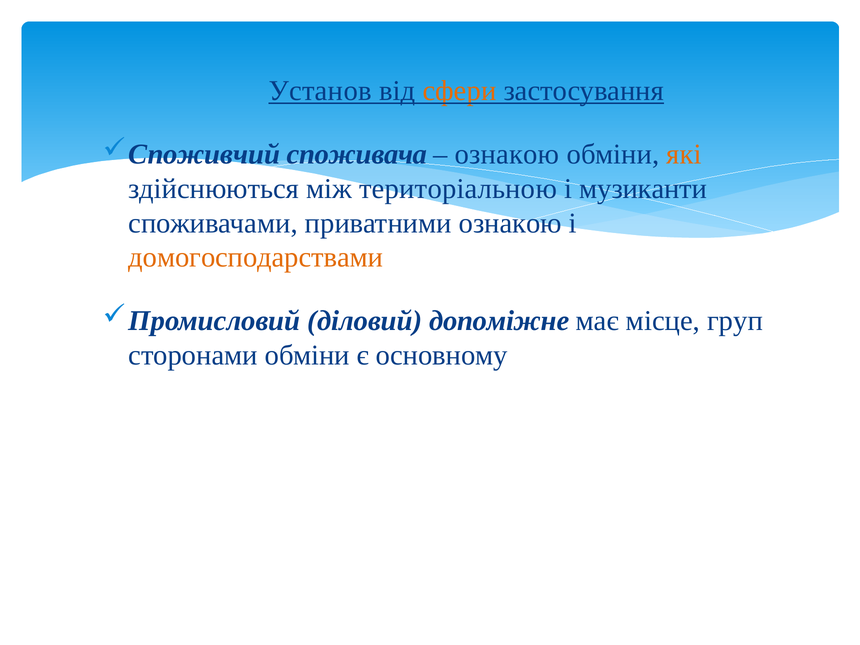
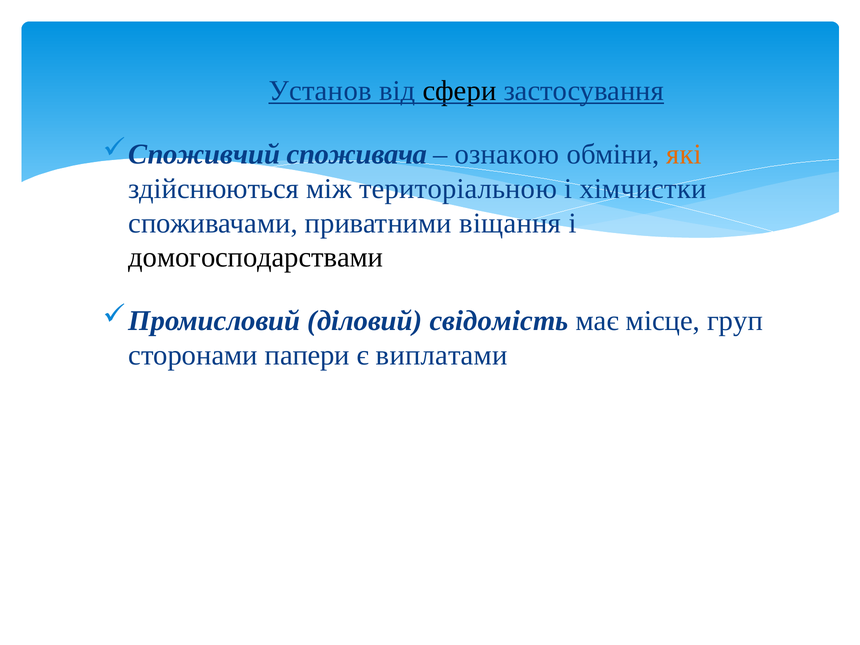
сфери colour: orange -> black
музиканти: музиканти -> хімчистки
приватними ознакою: ознакою -> віщання
домогосподарствами colour: orange -> black
допоміжне: допоміжне -> свідомість
сторонами обміни: обміни -> папери
основному: основному -> виплатами
